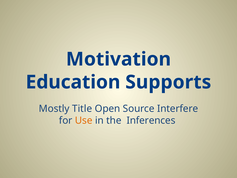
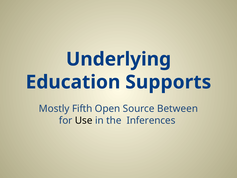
Motivation: Motivation -> Underlying
Title: Title -> Fifth
Interfere: Interfere -> Between
Use colour: orange -> black
